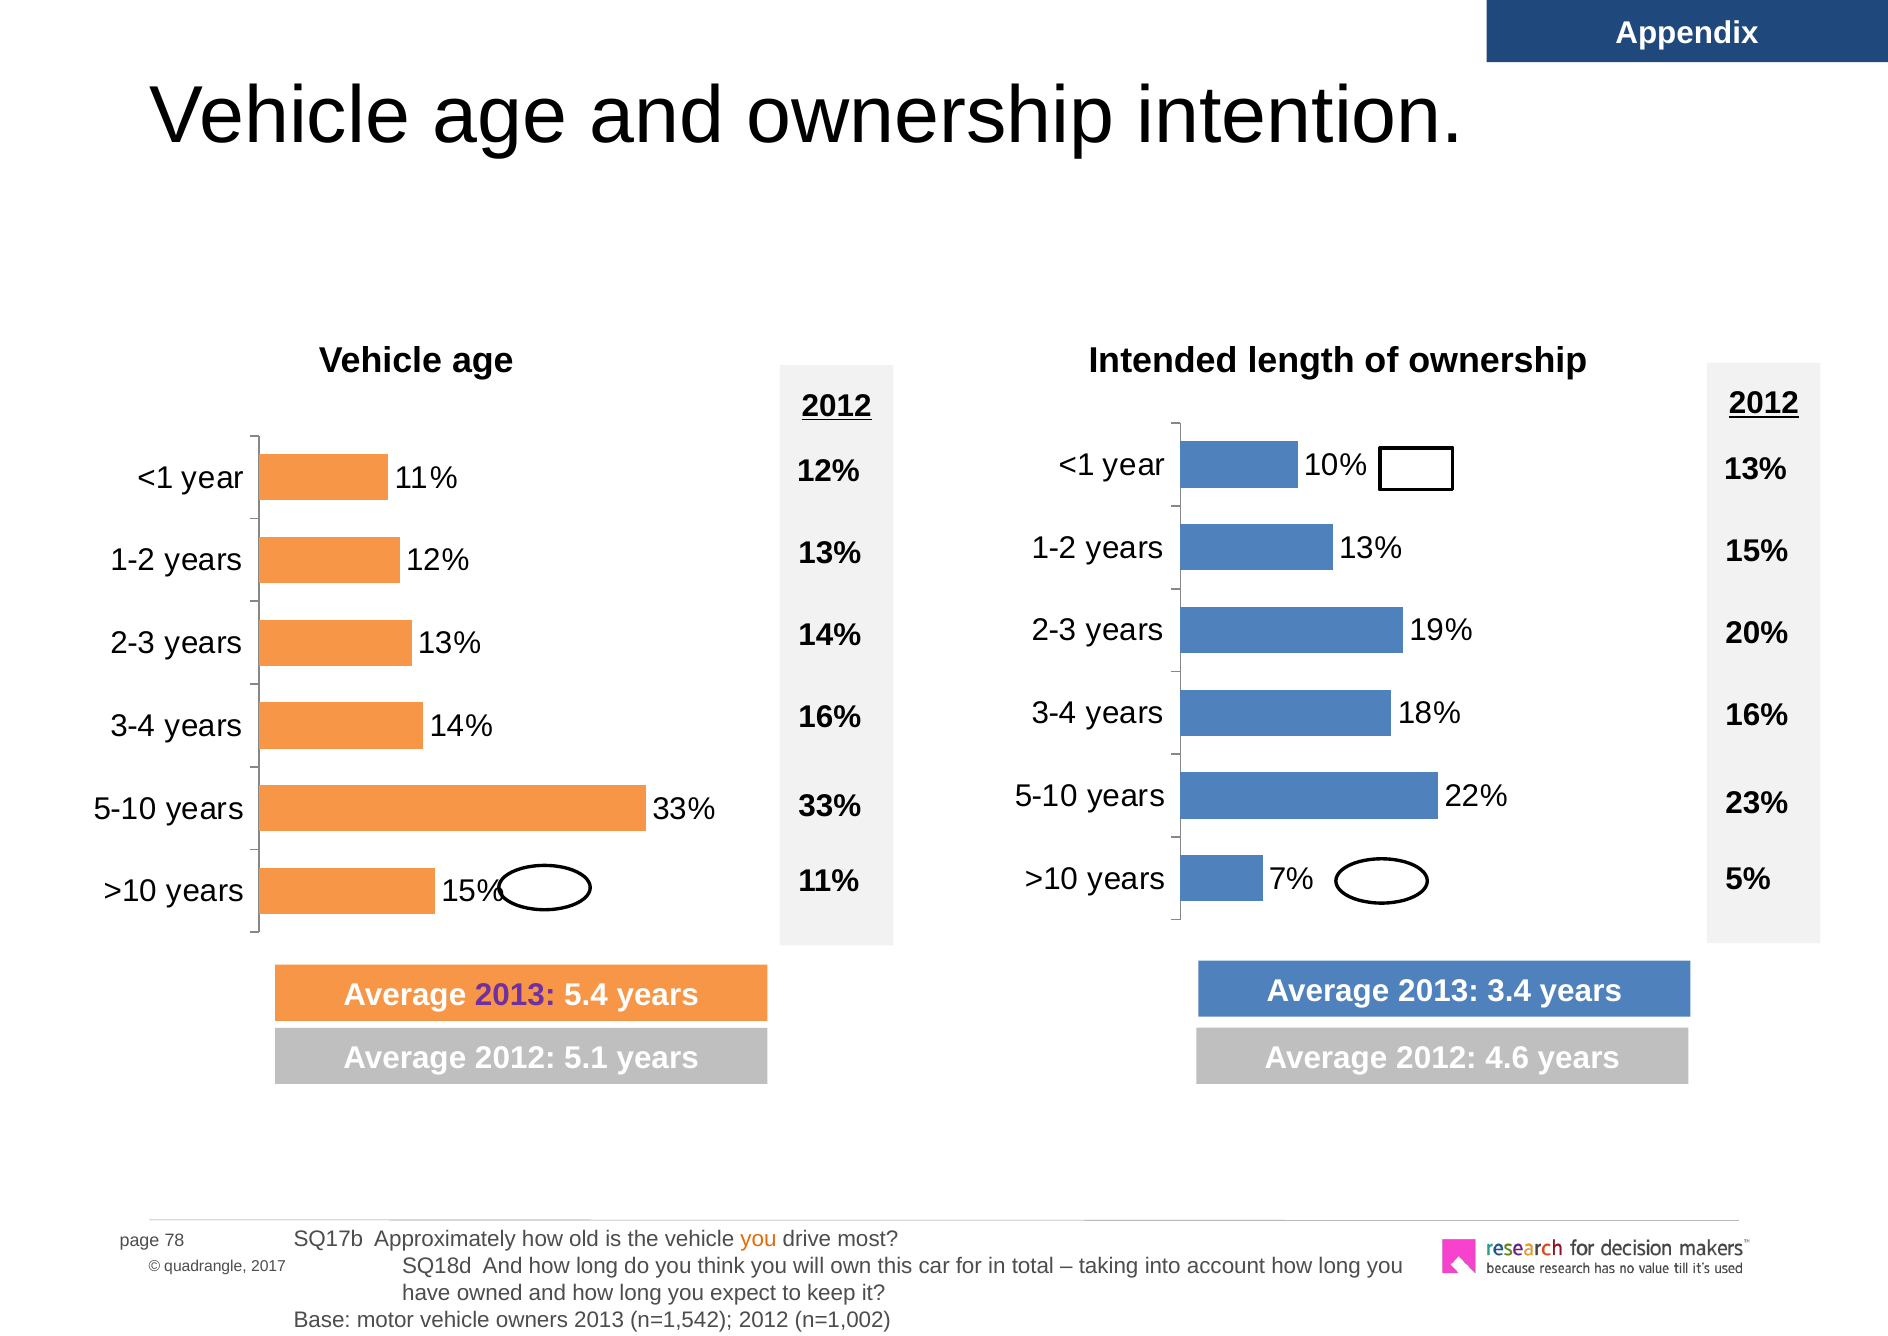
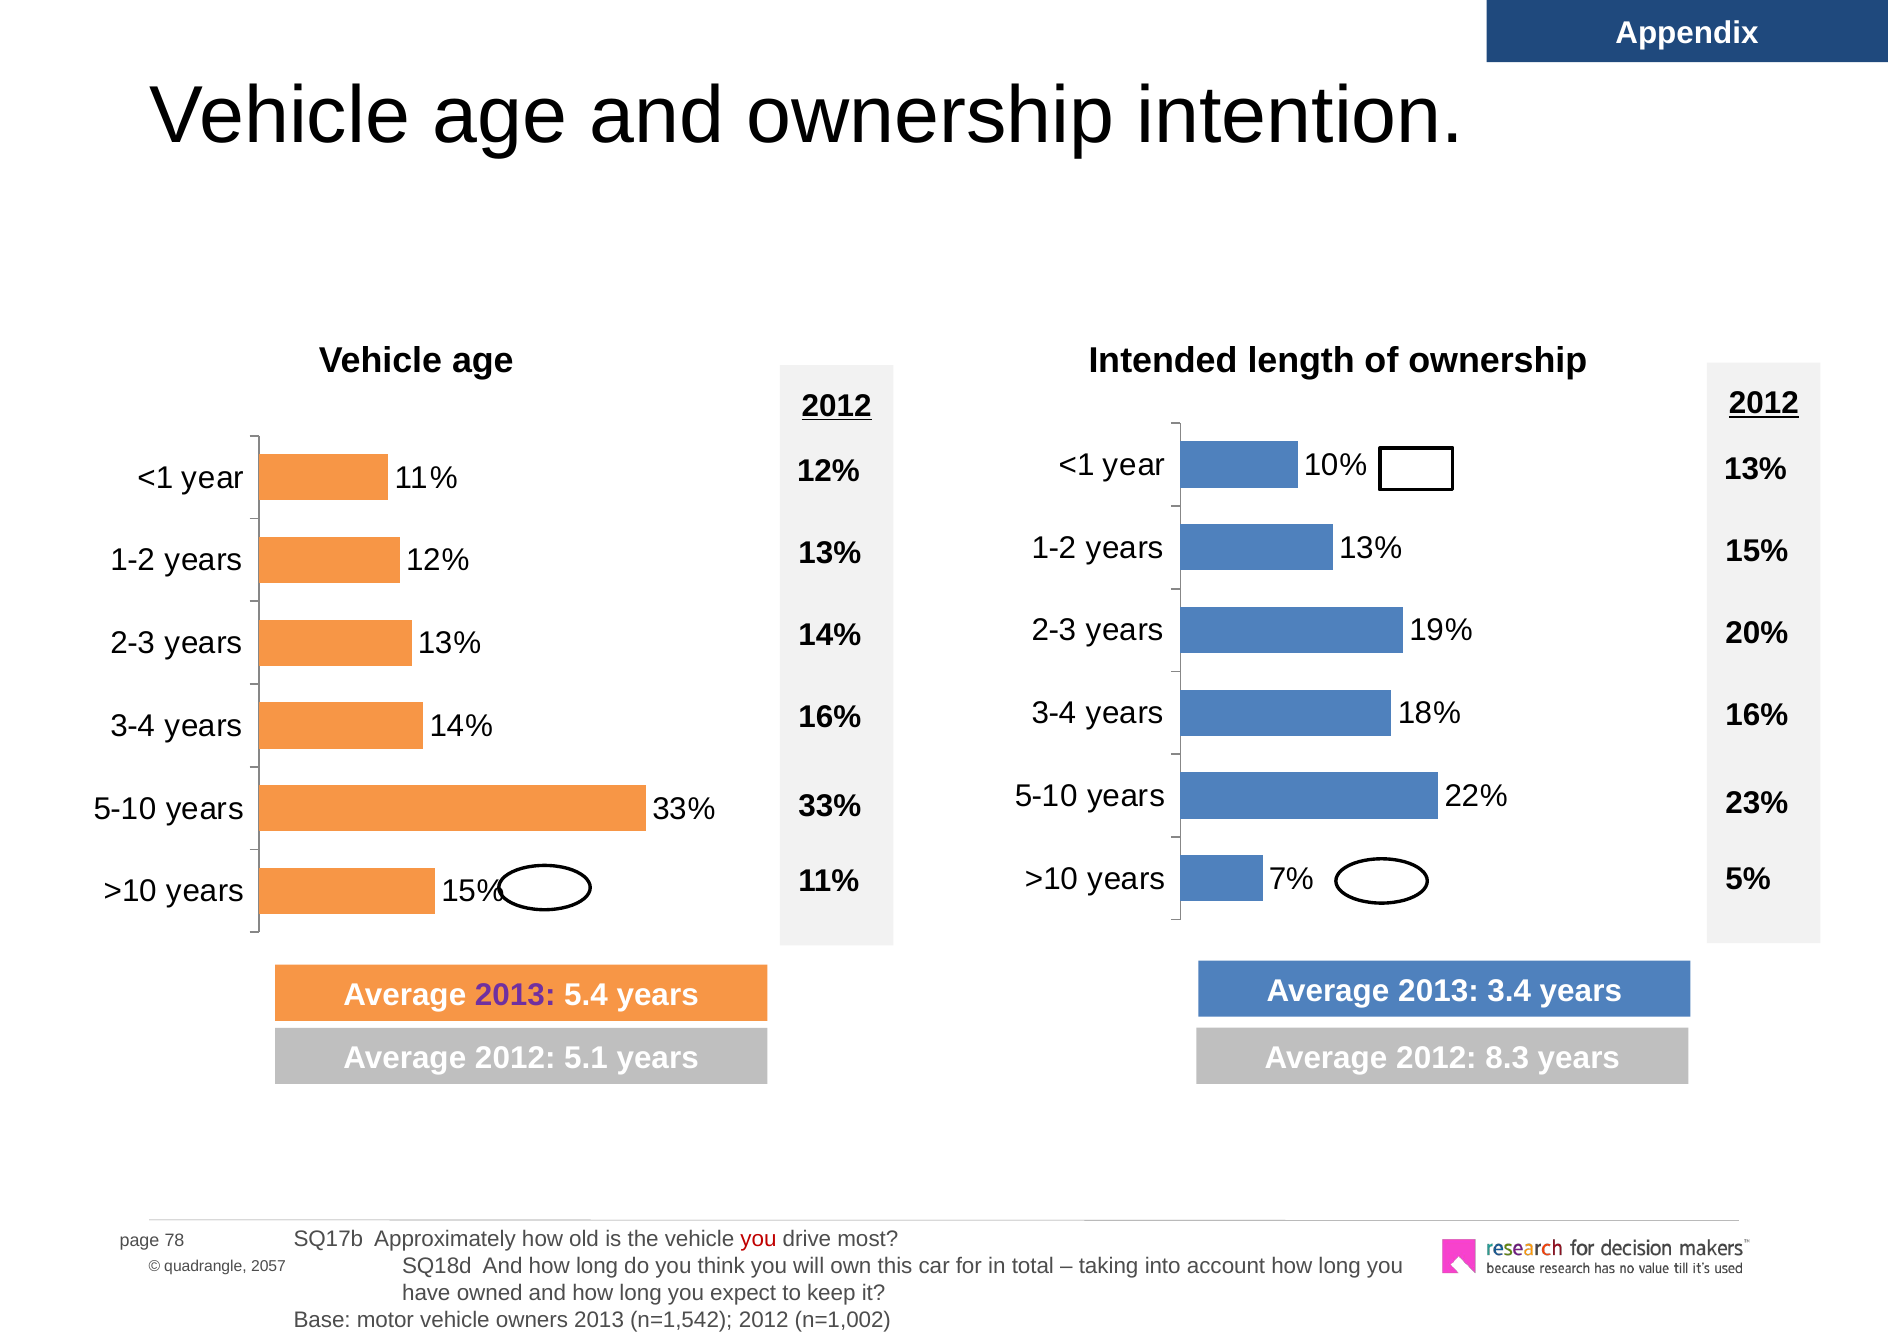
4.6: 4.6 -> 8.3
you at (758, 1239) colour: orange -> red
2017: 2017 -> 2057
